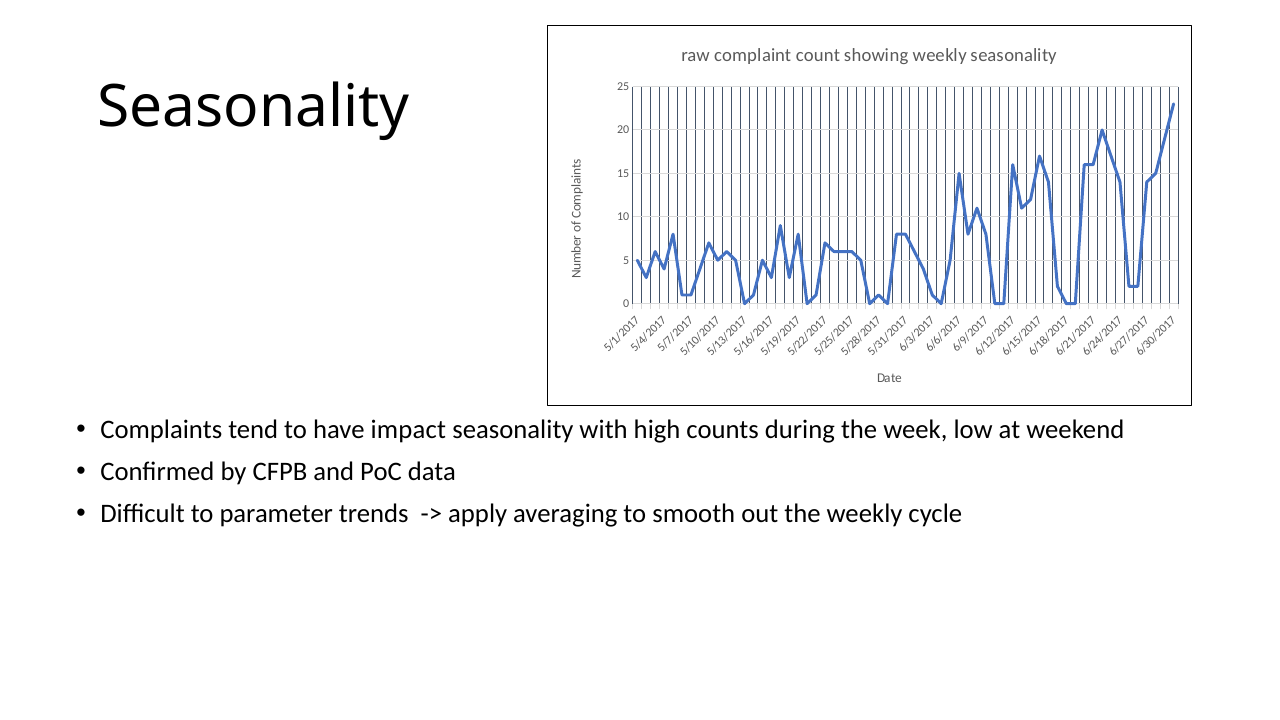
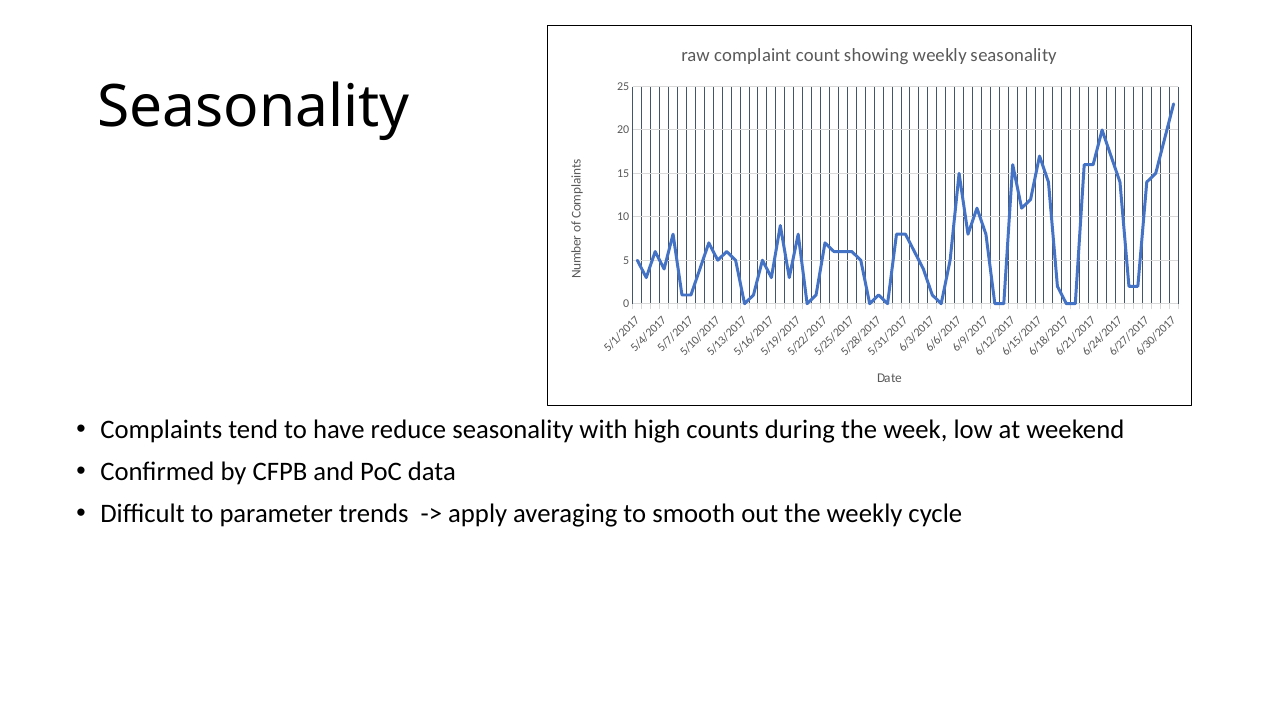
impact: impact -> reduce
